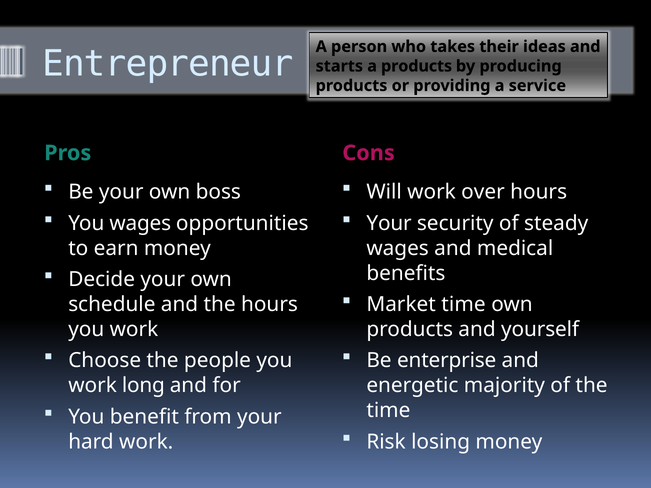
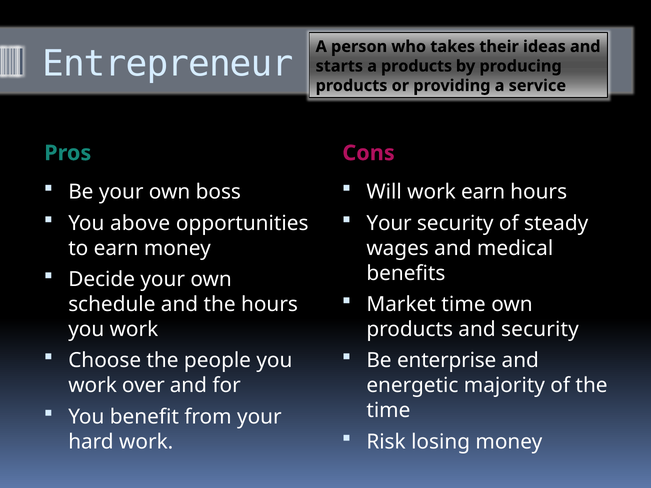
work over: over -> earn
You wages: wages -> above
and yourself: yourself -> security
long: long -> over
